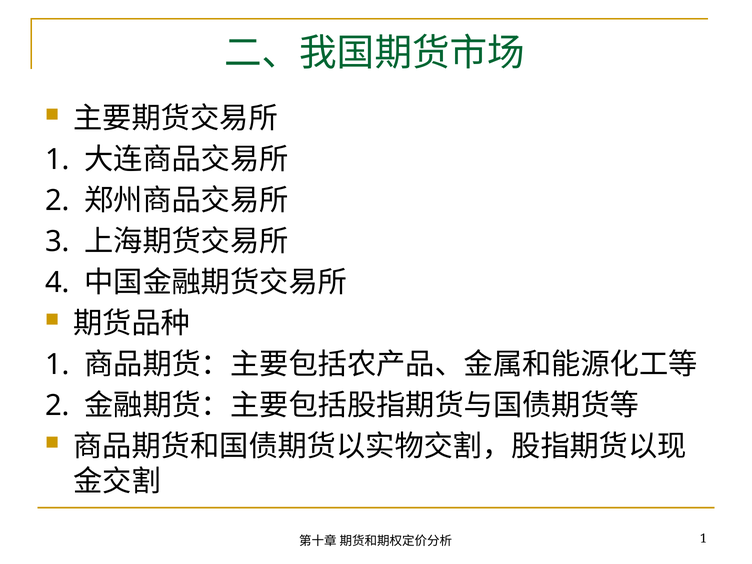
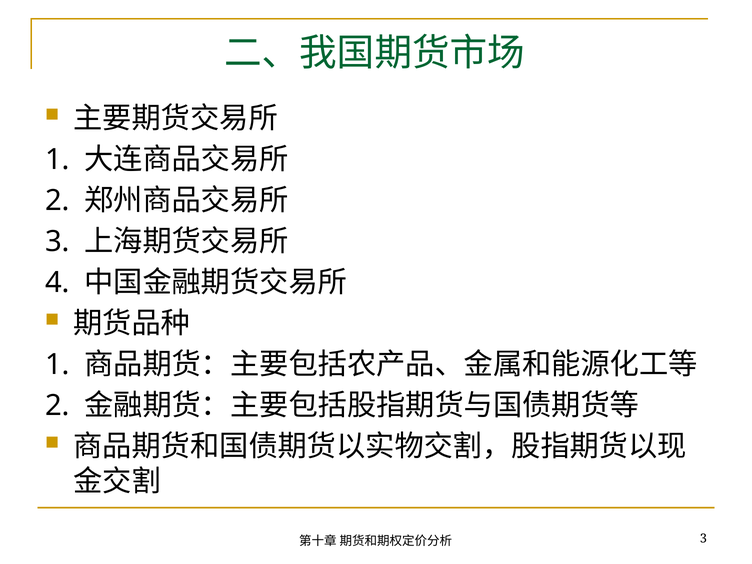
1 at (703, 539): 1 -> 3
